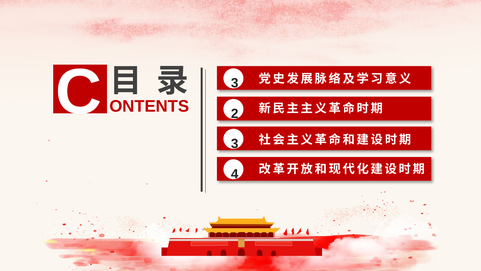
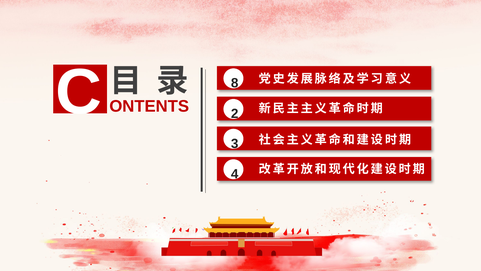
C 3: 3 -> 8
